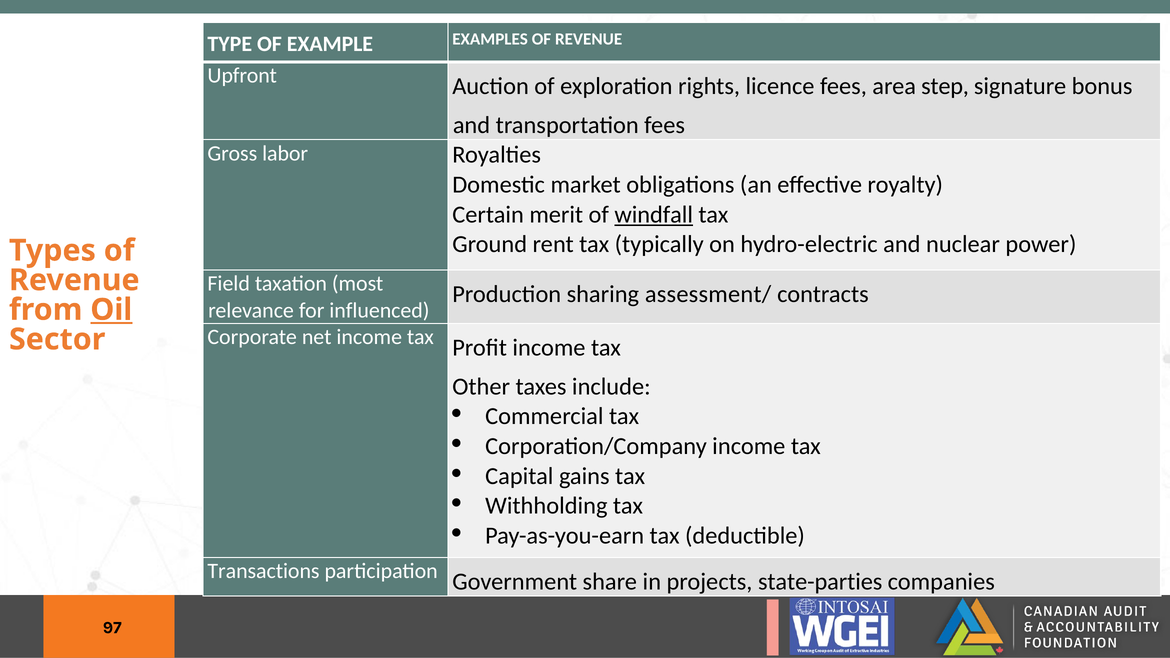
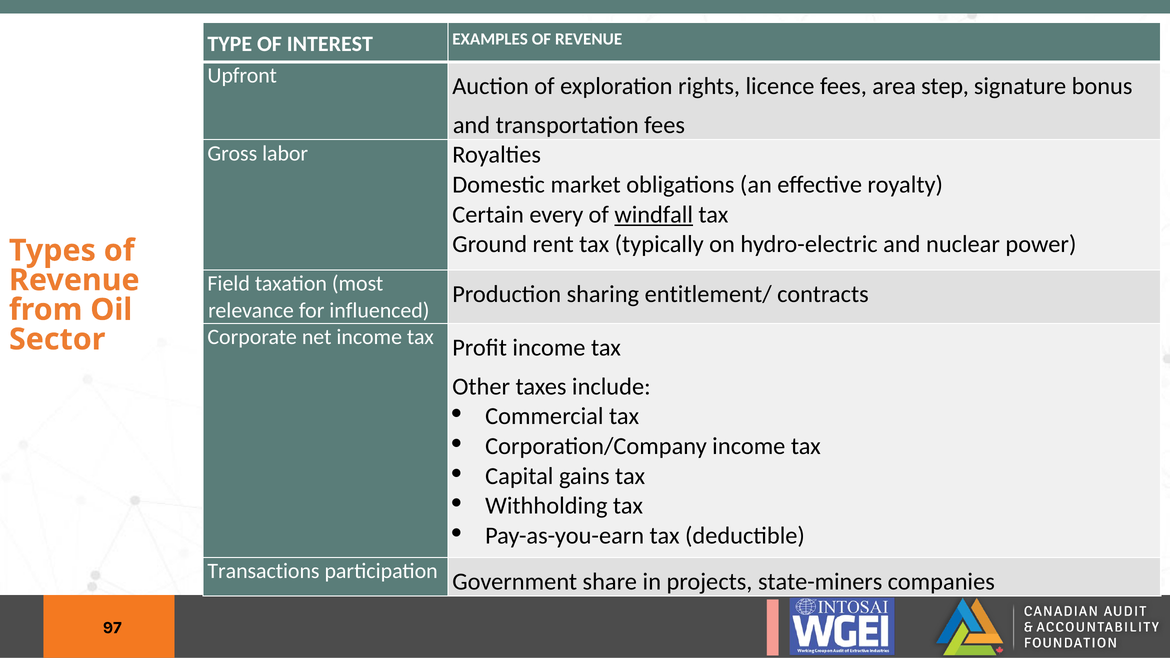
EXAMPLE: EXAMPLE -> INTEREST
merit: merit -> every
assessment/: assessment/ -> entitlement/
Oil underline: present -> none
state-parties: state-parties -> state-miners
